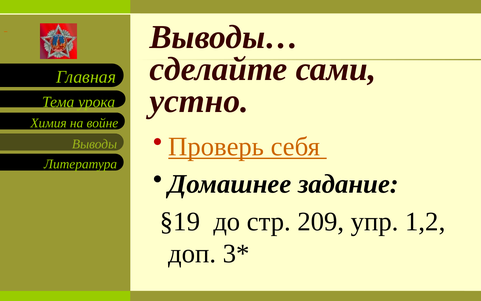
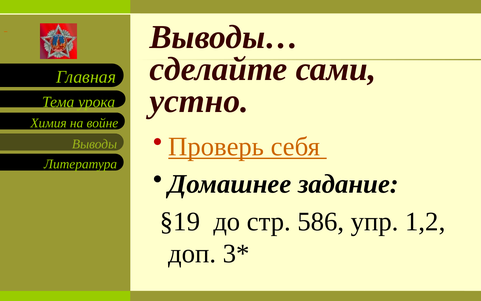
209: 209 -> 586
